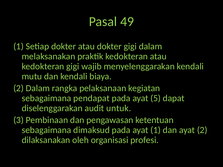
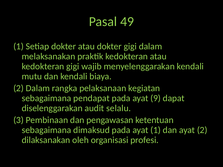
5: 5 -> 9
untuk: untuk -> selalu
